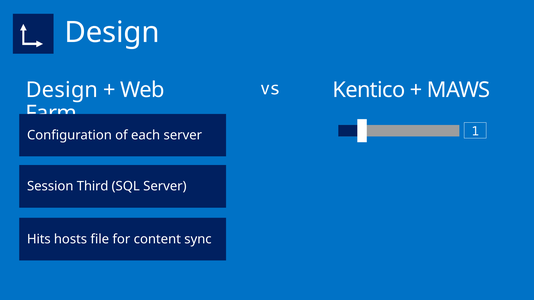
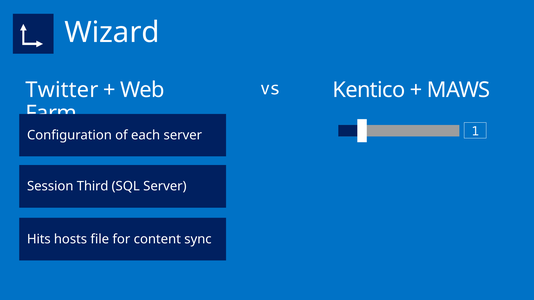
Design at (112, 33): Design -> Wizard
Design at (62, 90): Design -> Twitter
